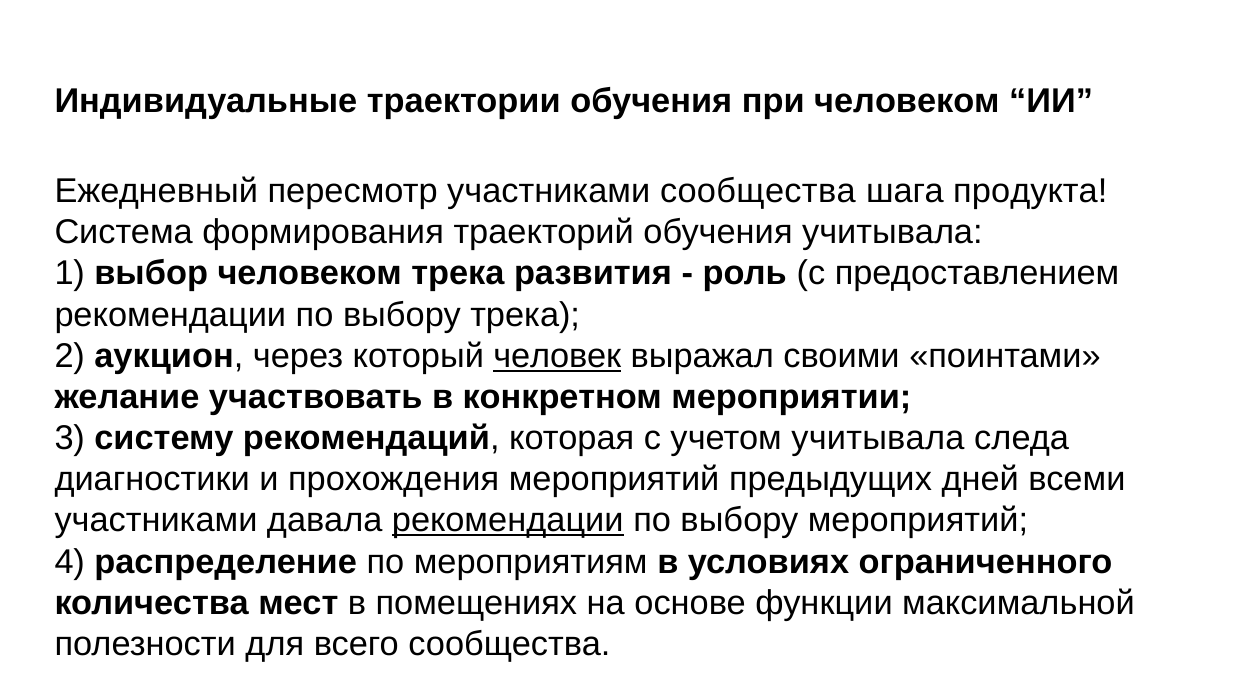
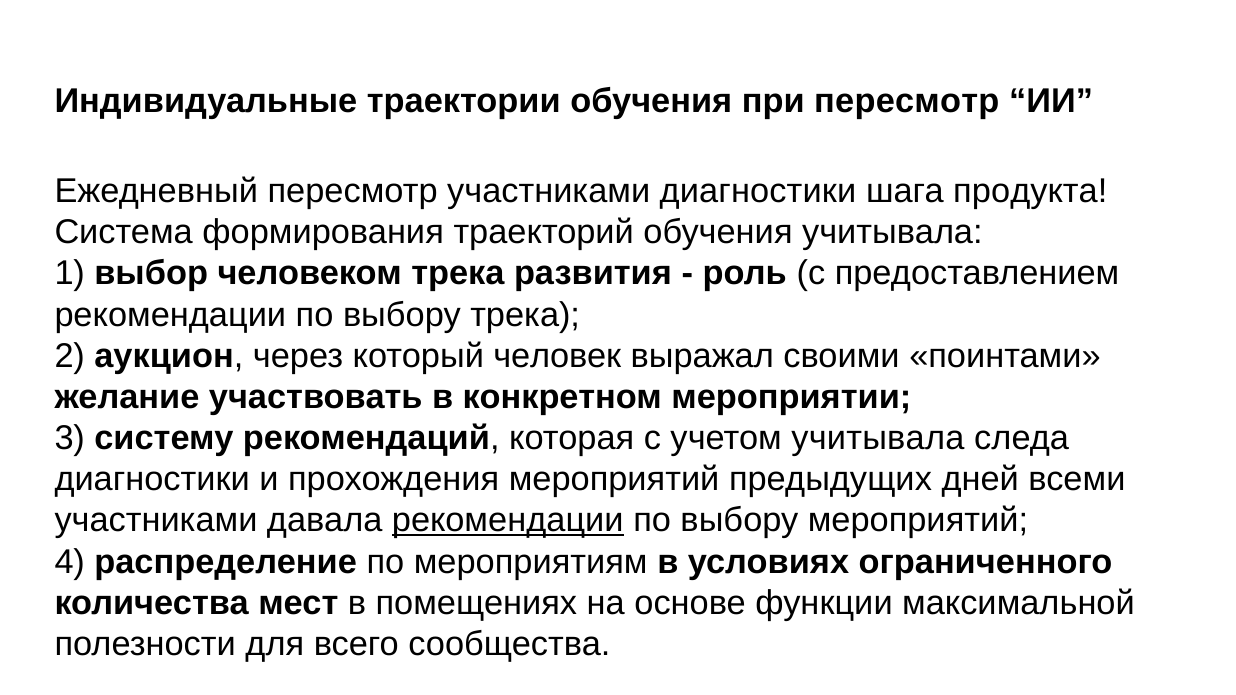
при человеком: человеком -> пересмотр
участниками сообщества: сообщества -> диагностики
человек underline: present -> none
